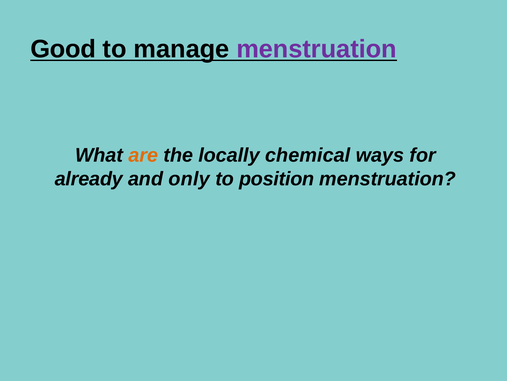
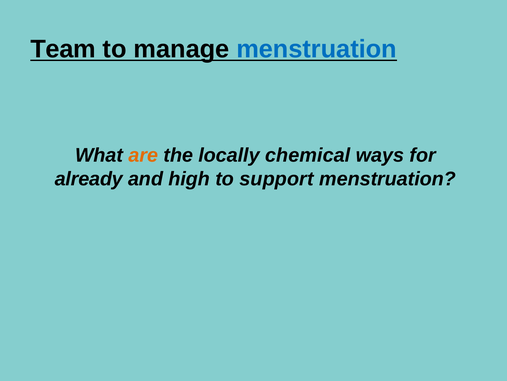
Good: Good -> Team
menstruation at (317, 49) colour: purple -> blue
only: only -> high
position: position -> support
